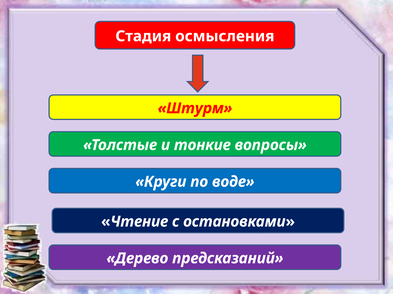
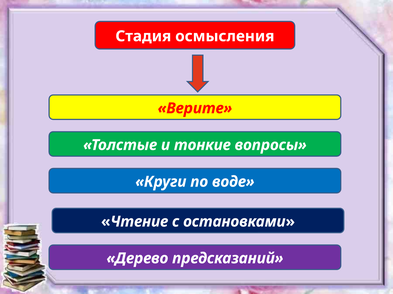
Штурм: Штурм -> Верите
